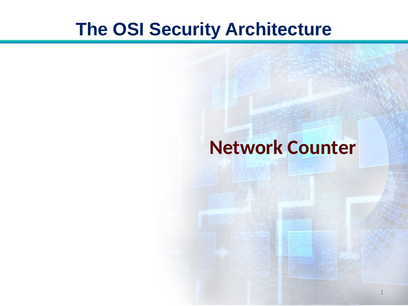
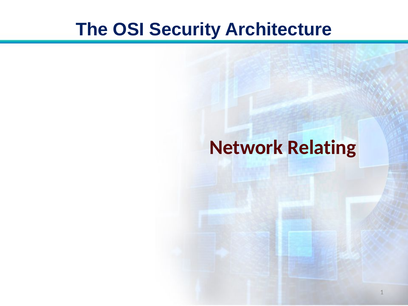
Counter: Counter -> Relating
